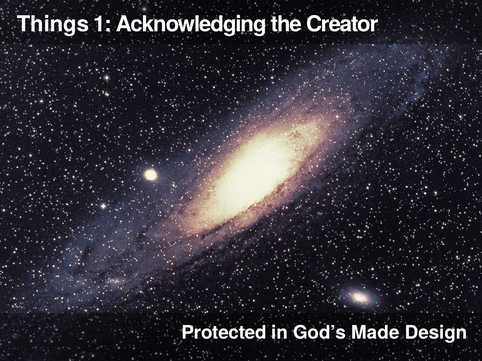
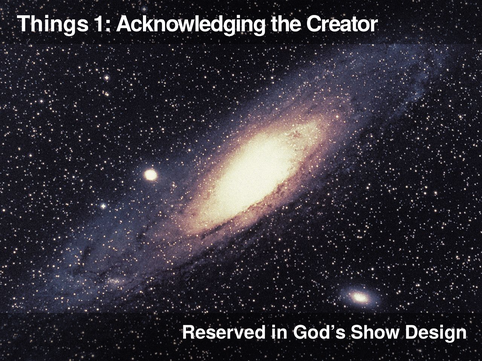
Protected: Protected -> Reserved
Made: Made -> Show
